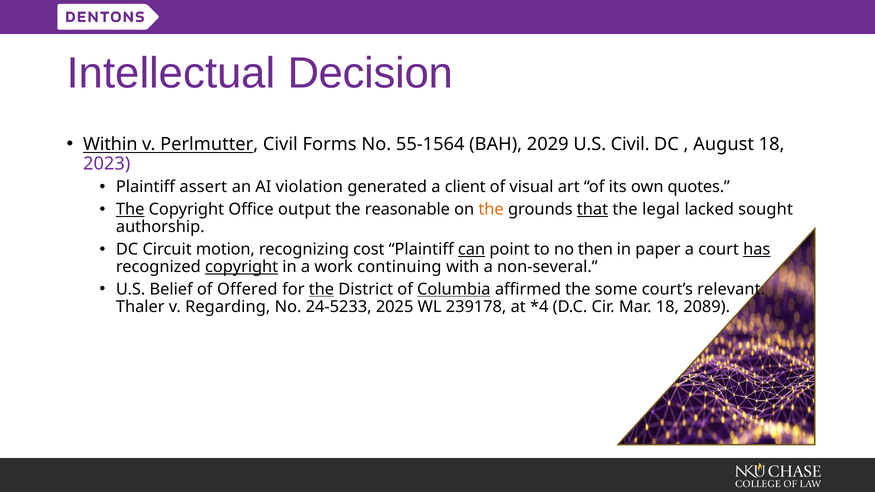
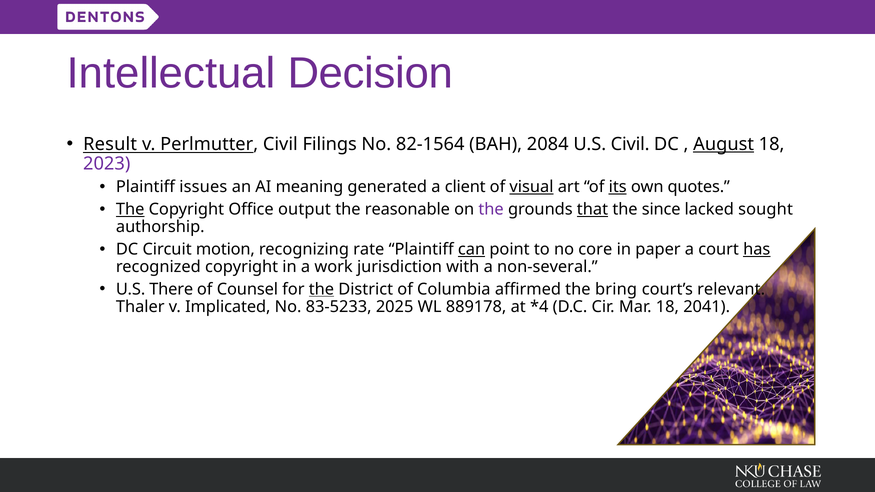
Within: Within -> Result
Forms: Forms -> Filings
55-1564: 55-1564 -> 82-1564
2029: 2029 -> 2084
August underline: none -> present
assert: assert -> issues
violation: violation -> meaning
visual underline: none -> present
its underline: none -> present
the at (491, 209) colour: orange -> purple
legal: legal -> since
cost: cost -> rate
then: then -> core
copyright at (242, 267) underline: present -> none
continuing: continuing -> jurisdiction
Belief: Belief -> There
Offered: Offered -> Counsel
Columbia underline: present -> none
some: some -> bring
Regarding: Regarding -> Implicated
24-5233: 24-5233 -> 83-5233
239178: 239178 -> 889178
2089: 2089 -> 2041
